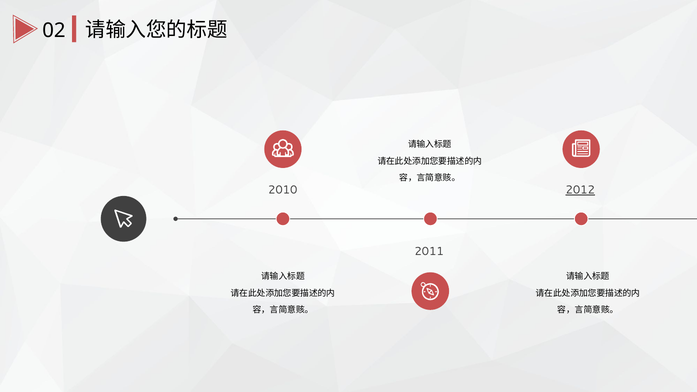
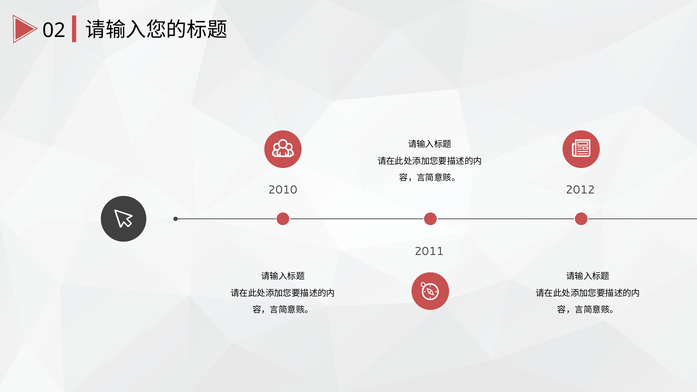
2012 underline: present -> none
